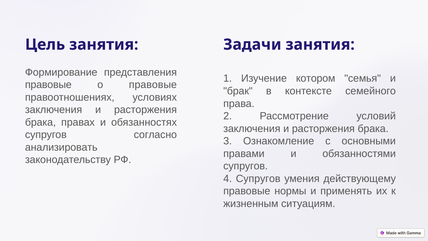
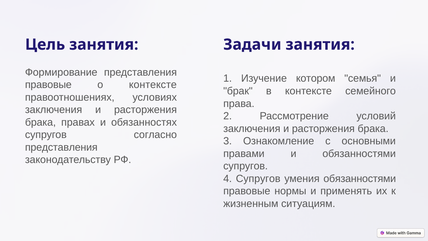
о правовые: правовые -> контексте
анализировать at (61, 147): анализировать -> представления
умения действующему: действующему -> обязанностями
